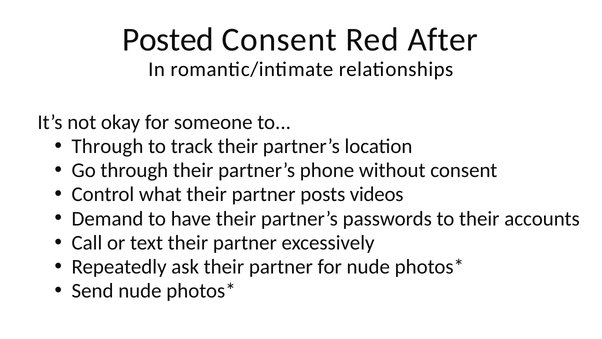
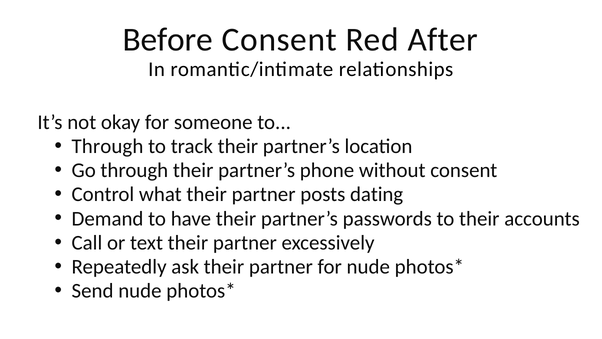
Posted: Posted -> Before
videos: videos -> dating
